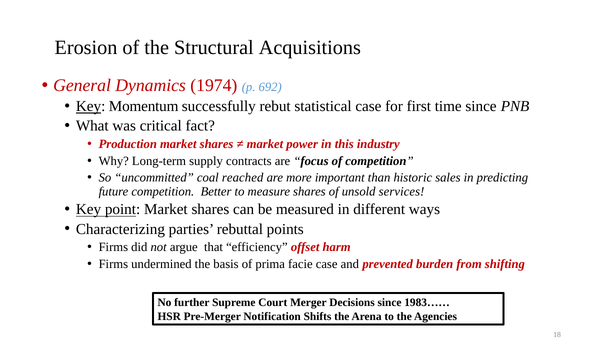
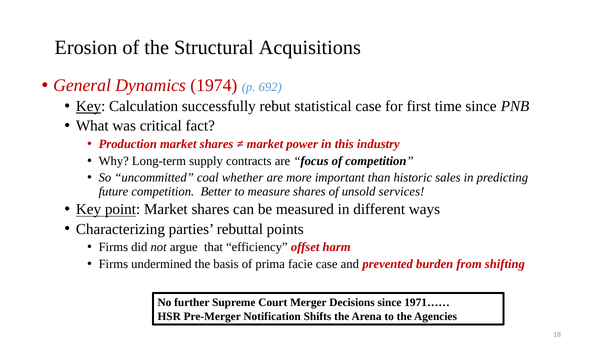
Momentum: Momentum -> Calculation
reached: reached -> whether
1983……: 1983…… -> 1971……
